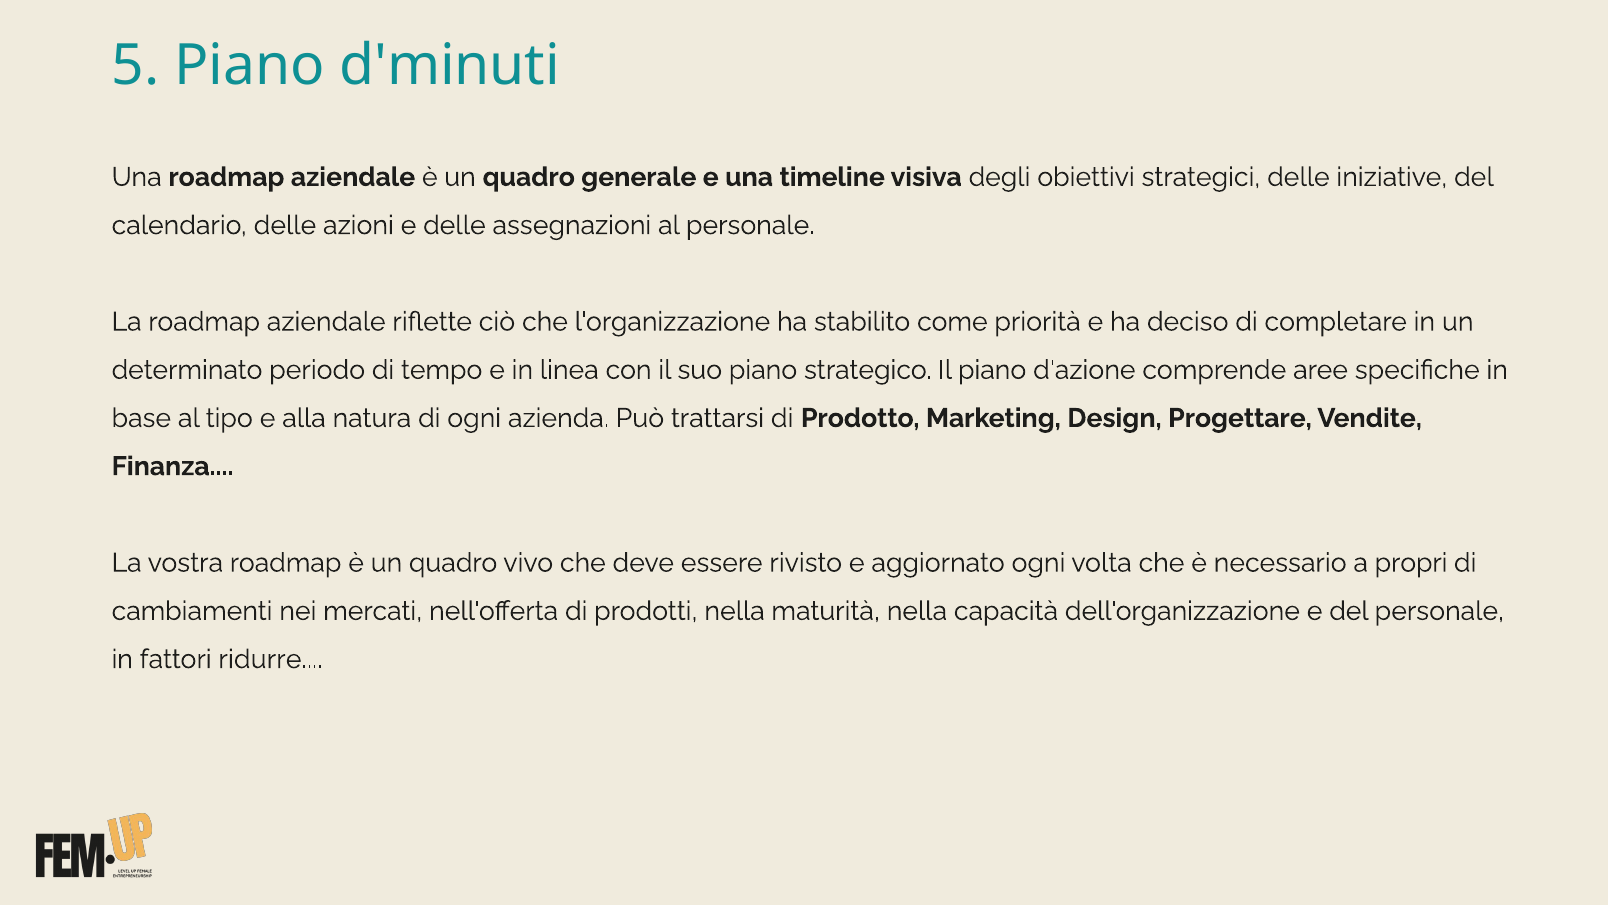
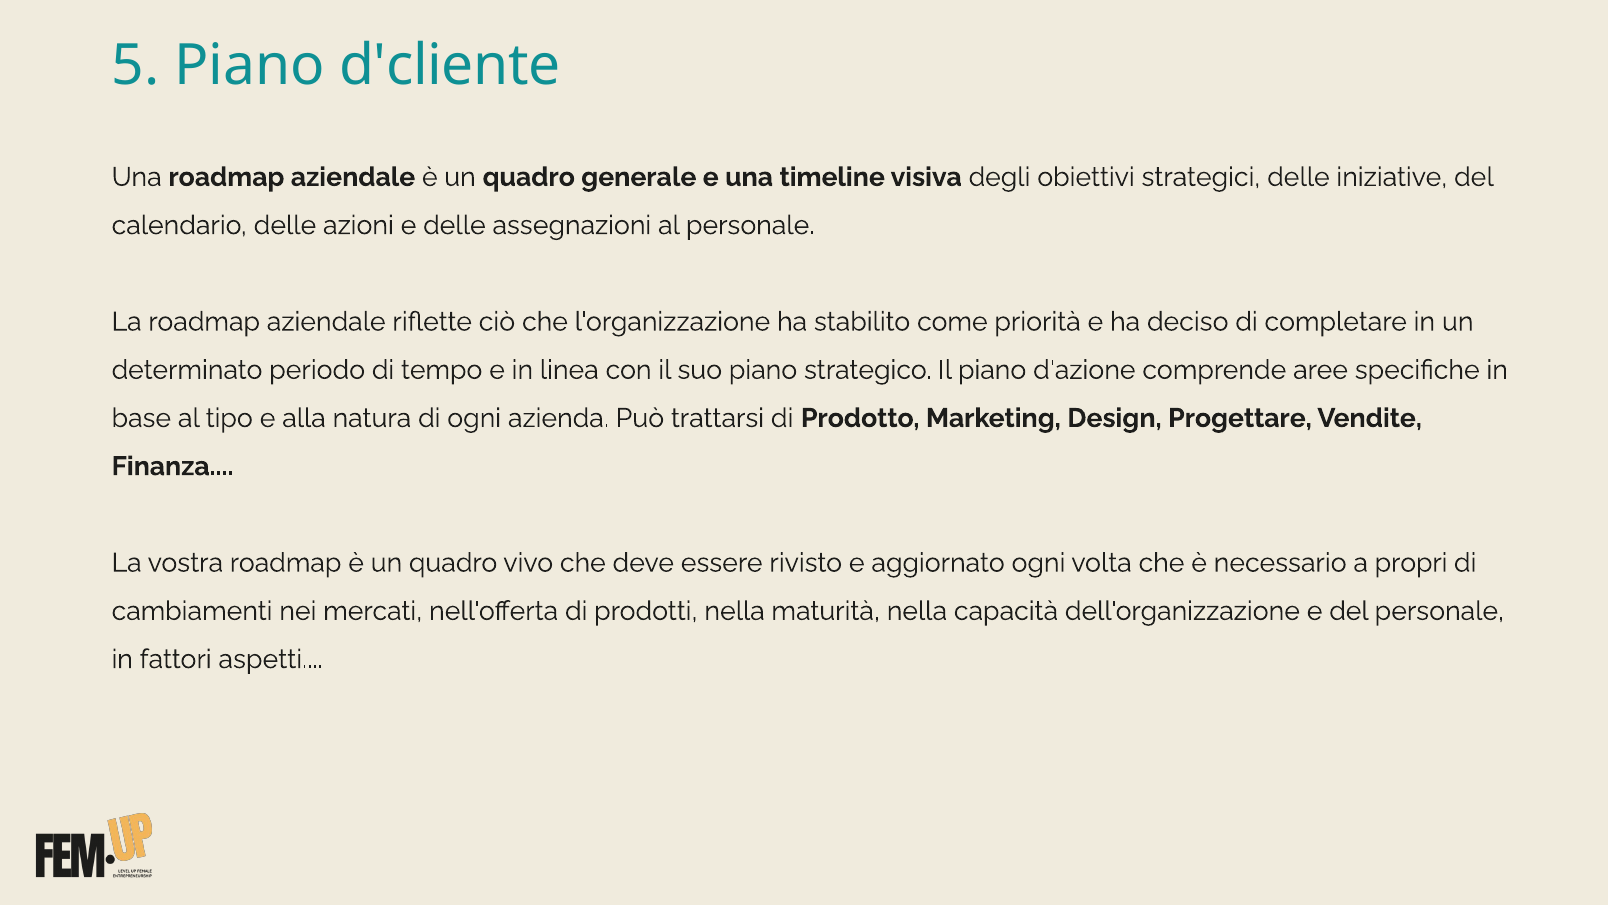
d'minuti: d'minuti -> d'cliente
ridurre: ridurre -> aspetti
